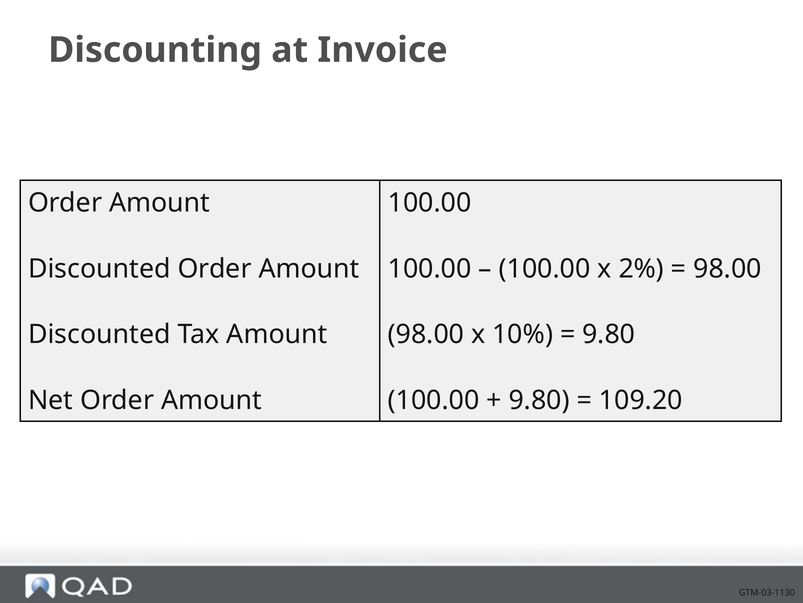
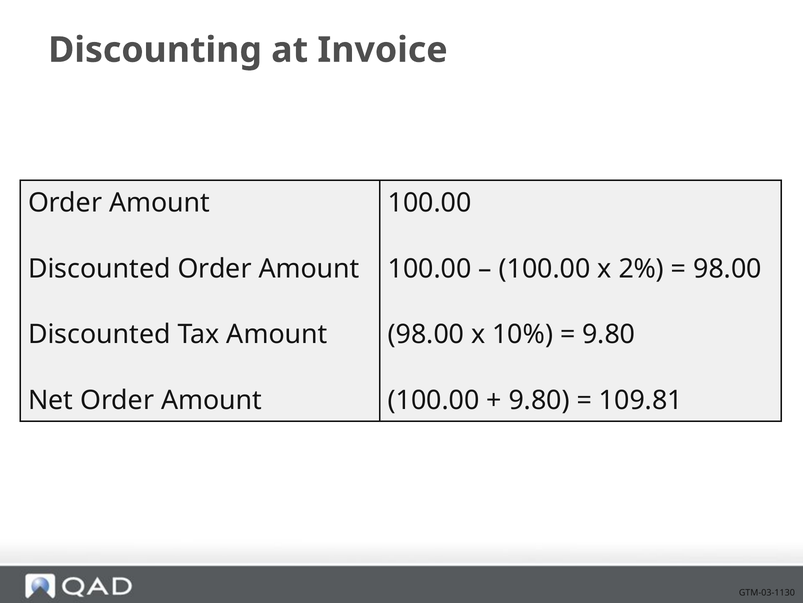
109.20: 109.20 -> 109.81
